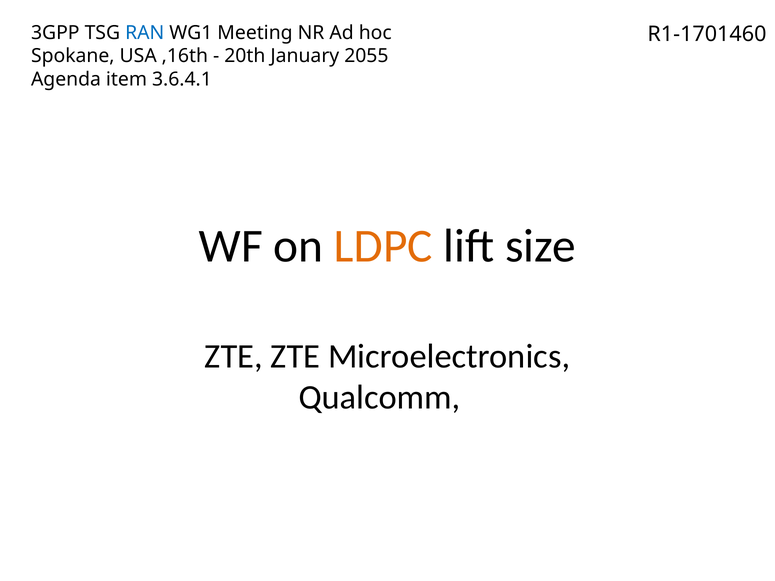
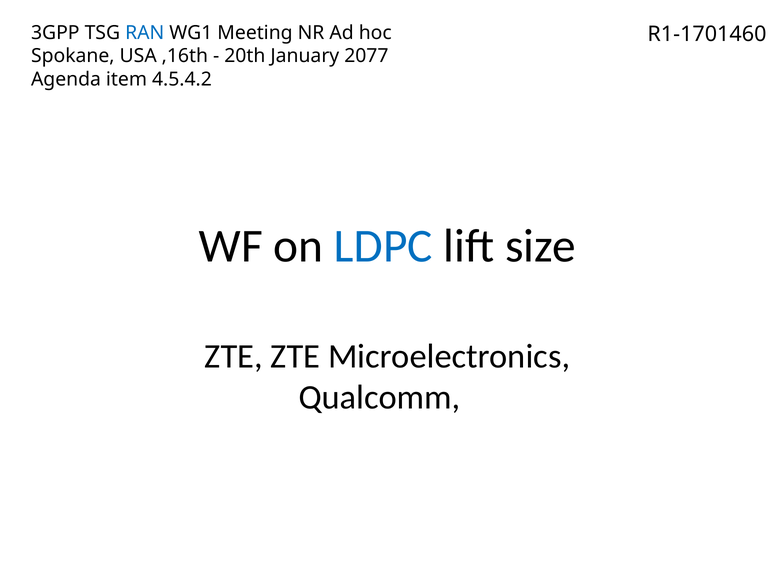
2055: 2055 -> 2077
3.6.4.1: 3.6.4.1 -> 4.5.4.2
LDPC colour: orange -> blue
